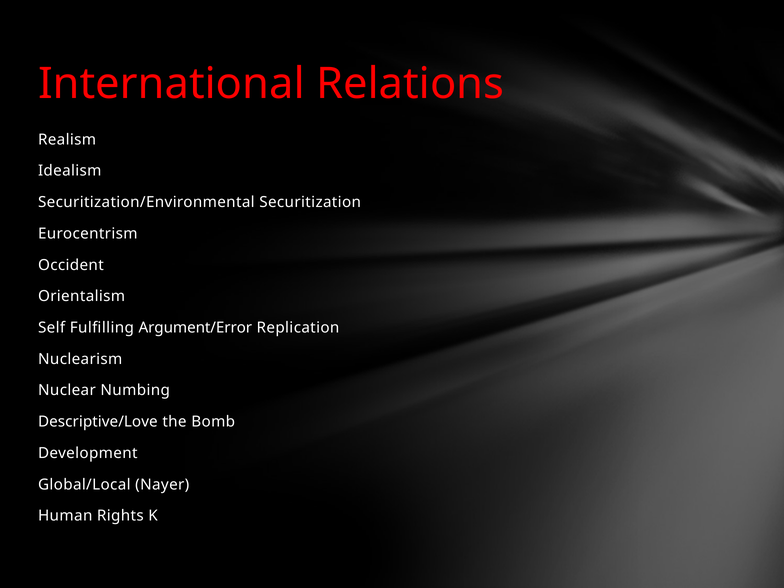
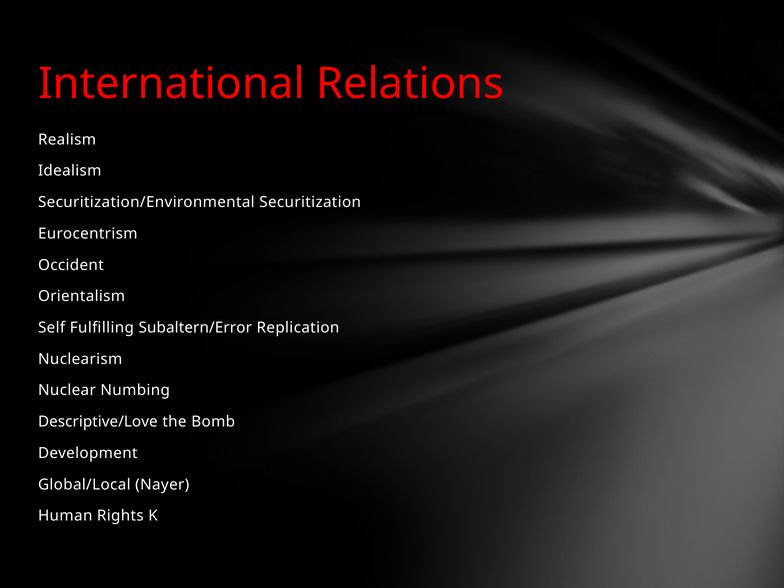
Argument/Error: Argument/Error -> Subaltern/Error
